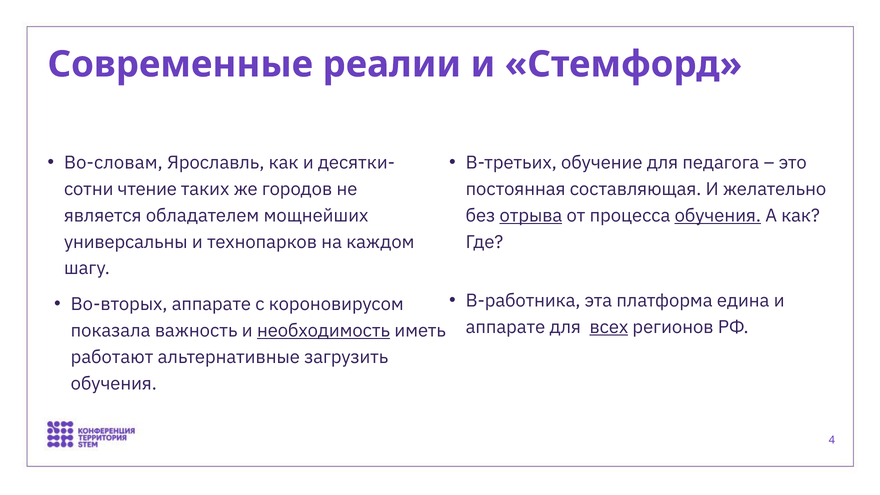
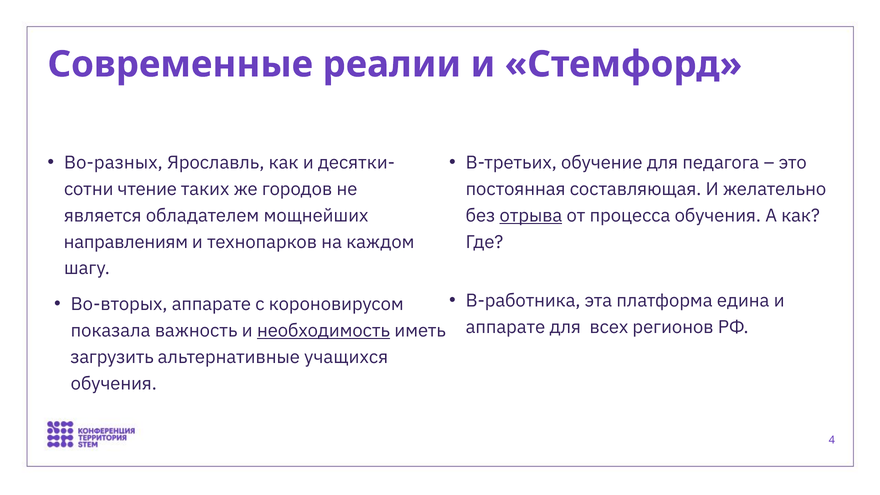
Во-словам: Во-словам -> Во-разных
обучения at (718, 216) underline: present -> none
универсальны: универсальны -> направлениям
всех underline: present -> none
работают: работают -> загрузить
загрузить: загрузить -> учащихся
